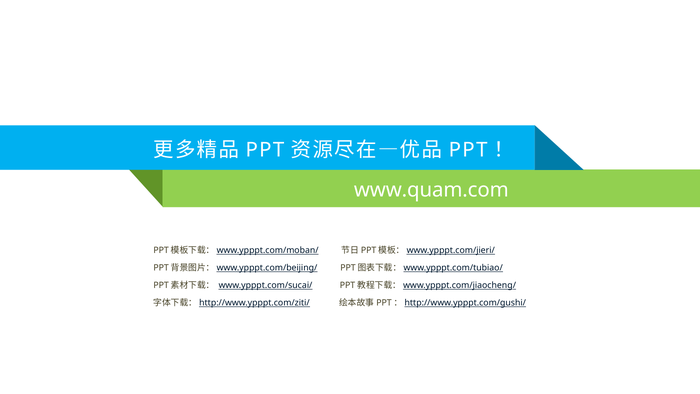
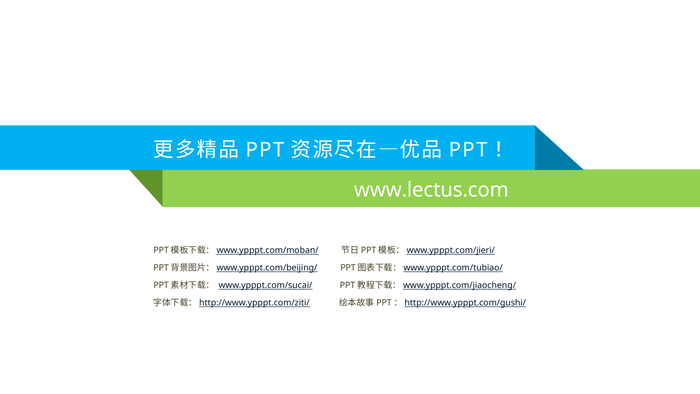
www.quam.com: www.quam.com -> www.lectus.com
